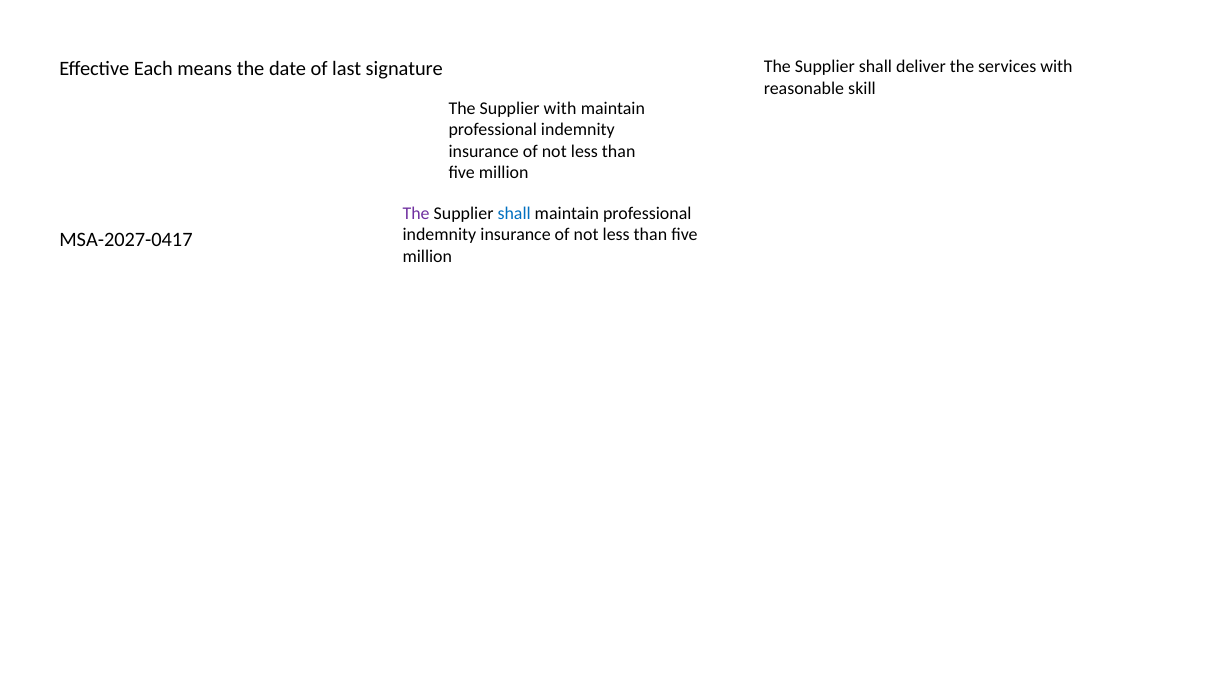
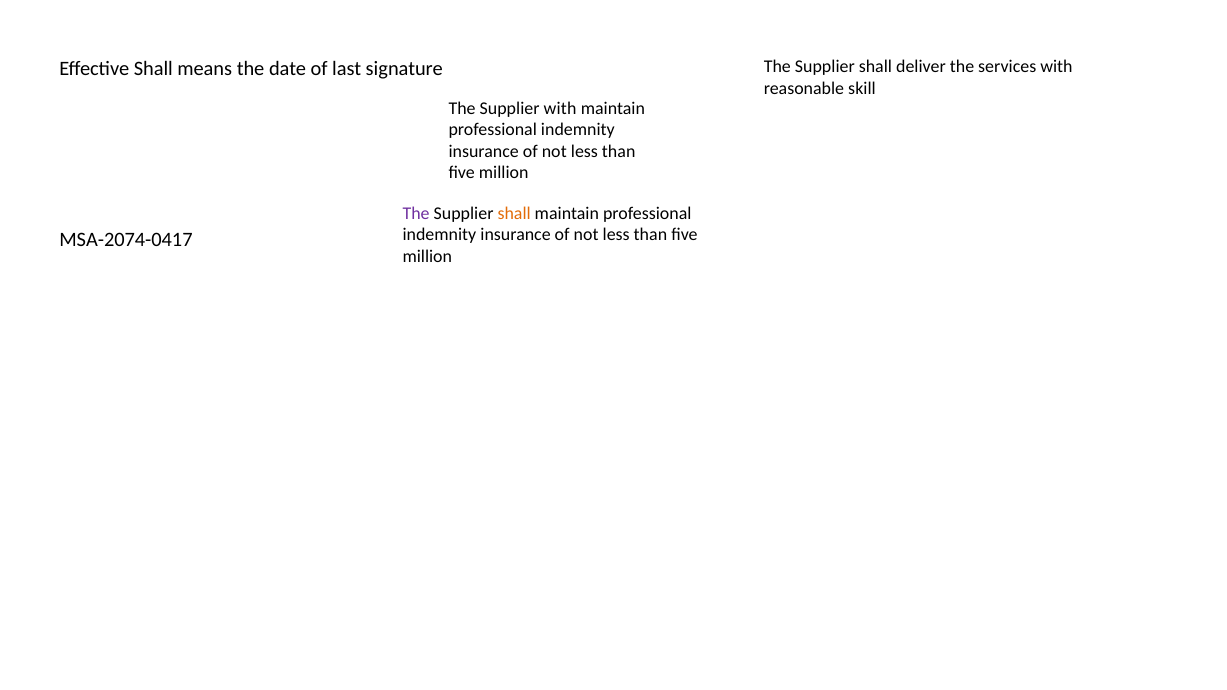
Effective Each: Each -> Shall
shall at (514, 213) colour: blue -> orange
MSA-2027-0417: MSA-2027-0417 -> MSA-2074-0417
